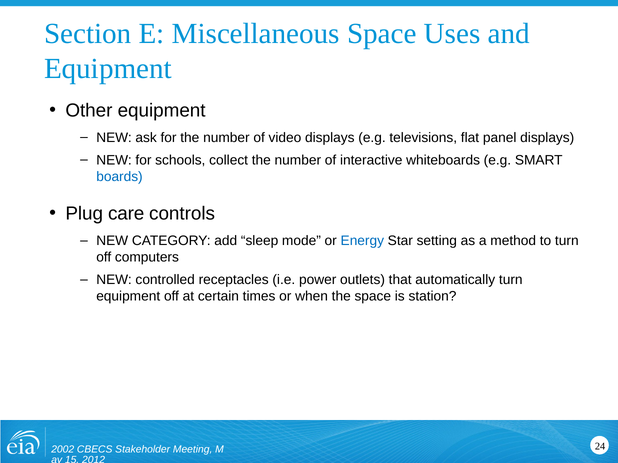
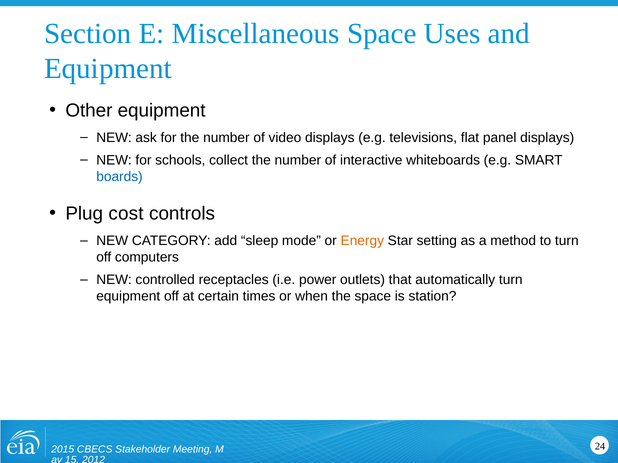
care: care -> cost
Energy colour: blue -> orange
2002: 2002 -> 2015
